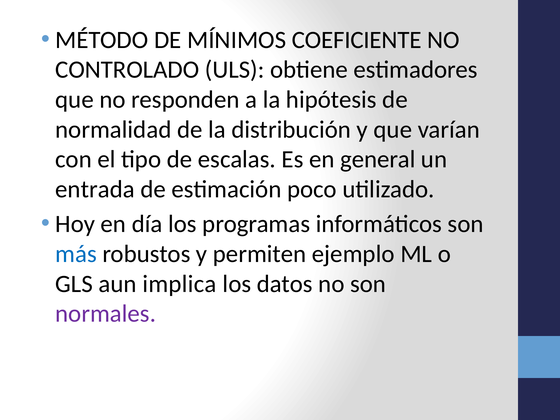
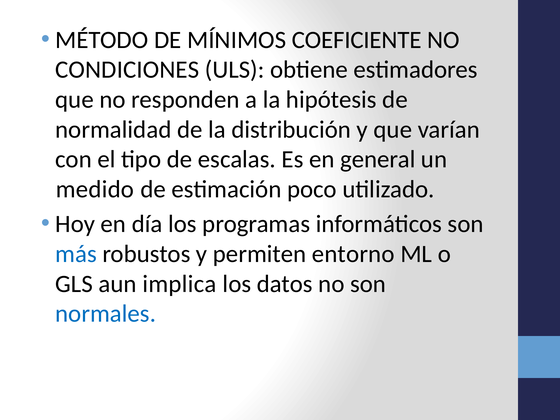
CONTROLADO: CONTROLADO -> CONDICIONES
entrada: entrada -> medido
ejemplo: ejemplo -> entorno
normales colour: purple -> blue
